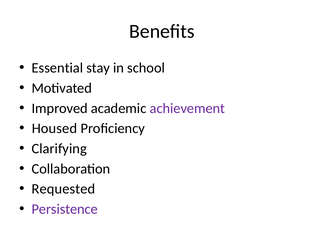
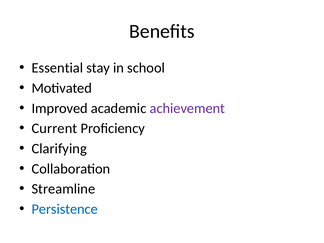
Housed: Housed -> Current
Requested: Requested -> Streamline
Persistence colour: purple -> blue
